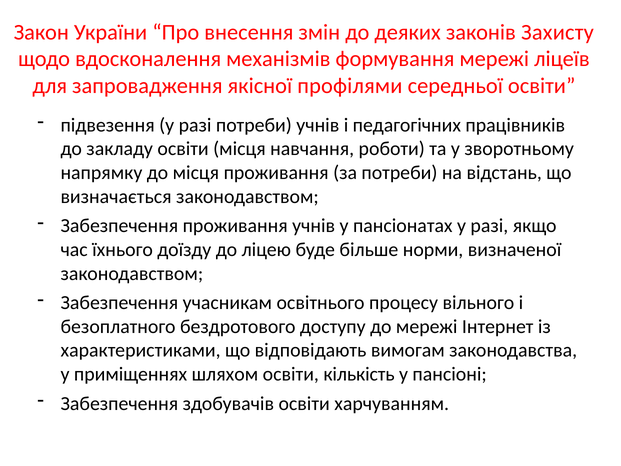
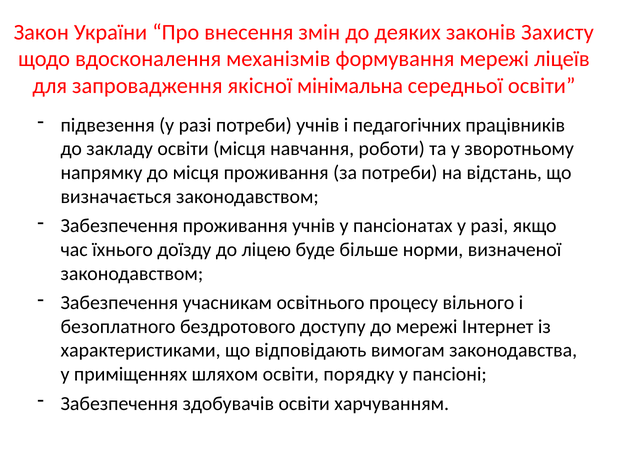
профілями: профілями -> мінімальна
кількість: кількість -> порядку
